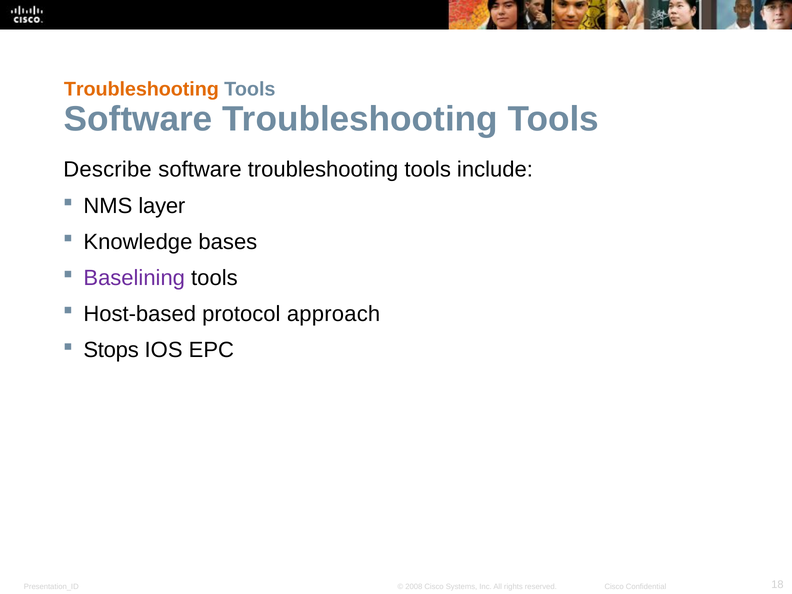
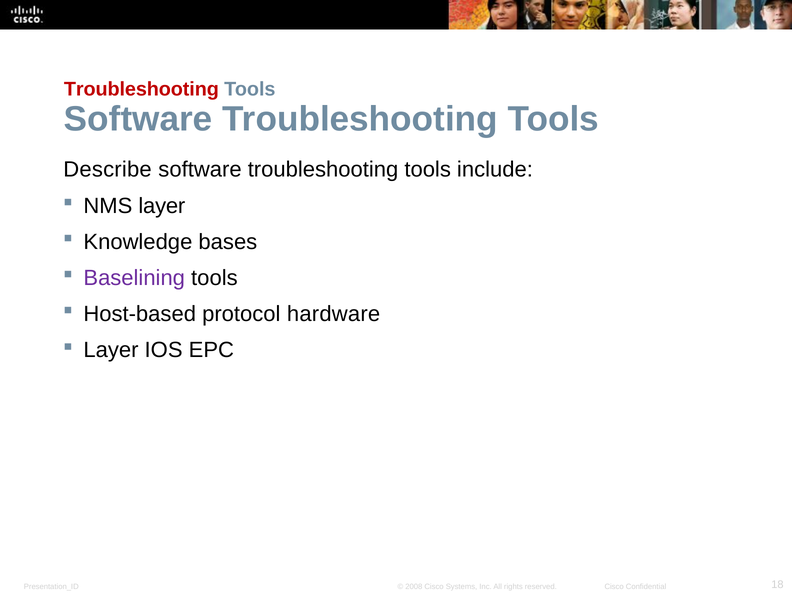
Troubleshooting at (141, 89) colour: orange -> red
approach: approach -> hardware
Stops at (111, 350): Stops -> Layer
